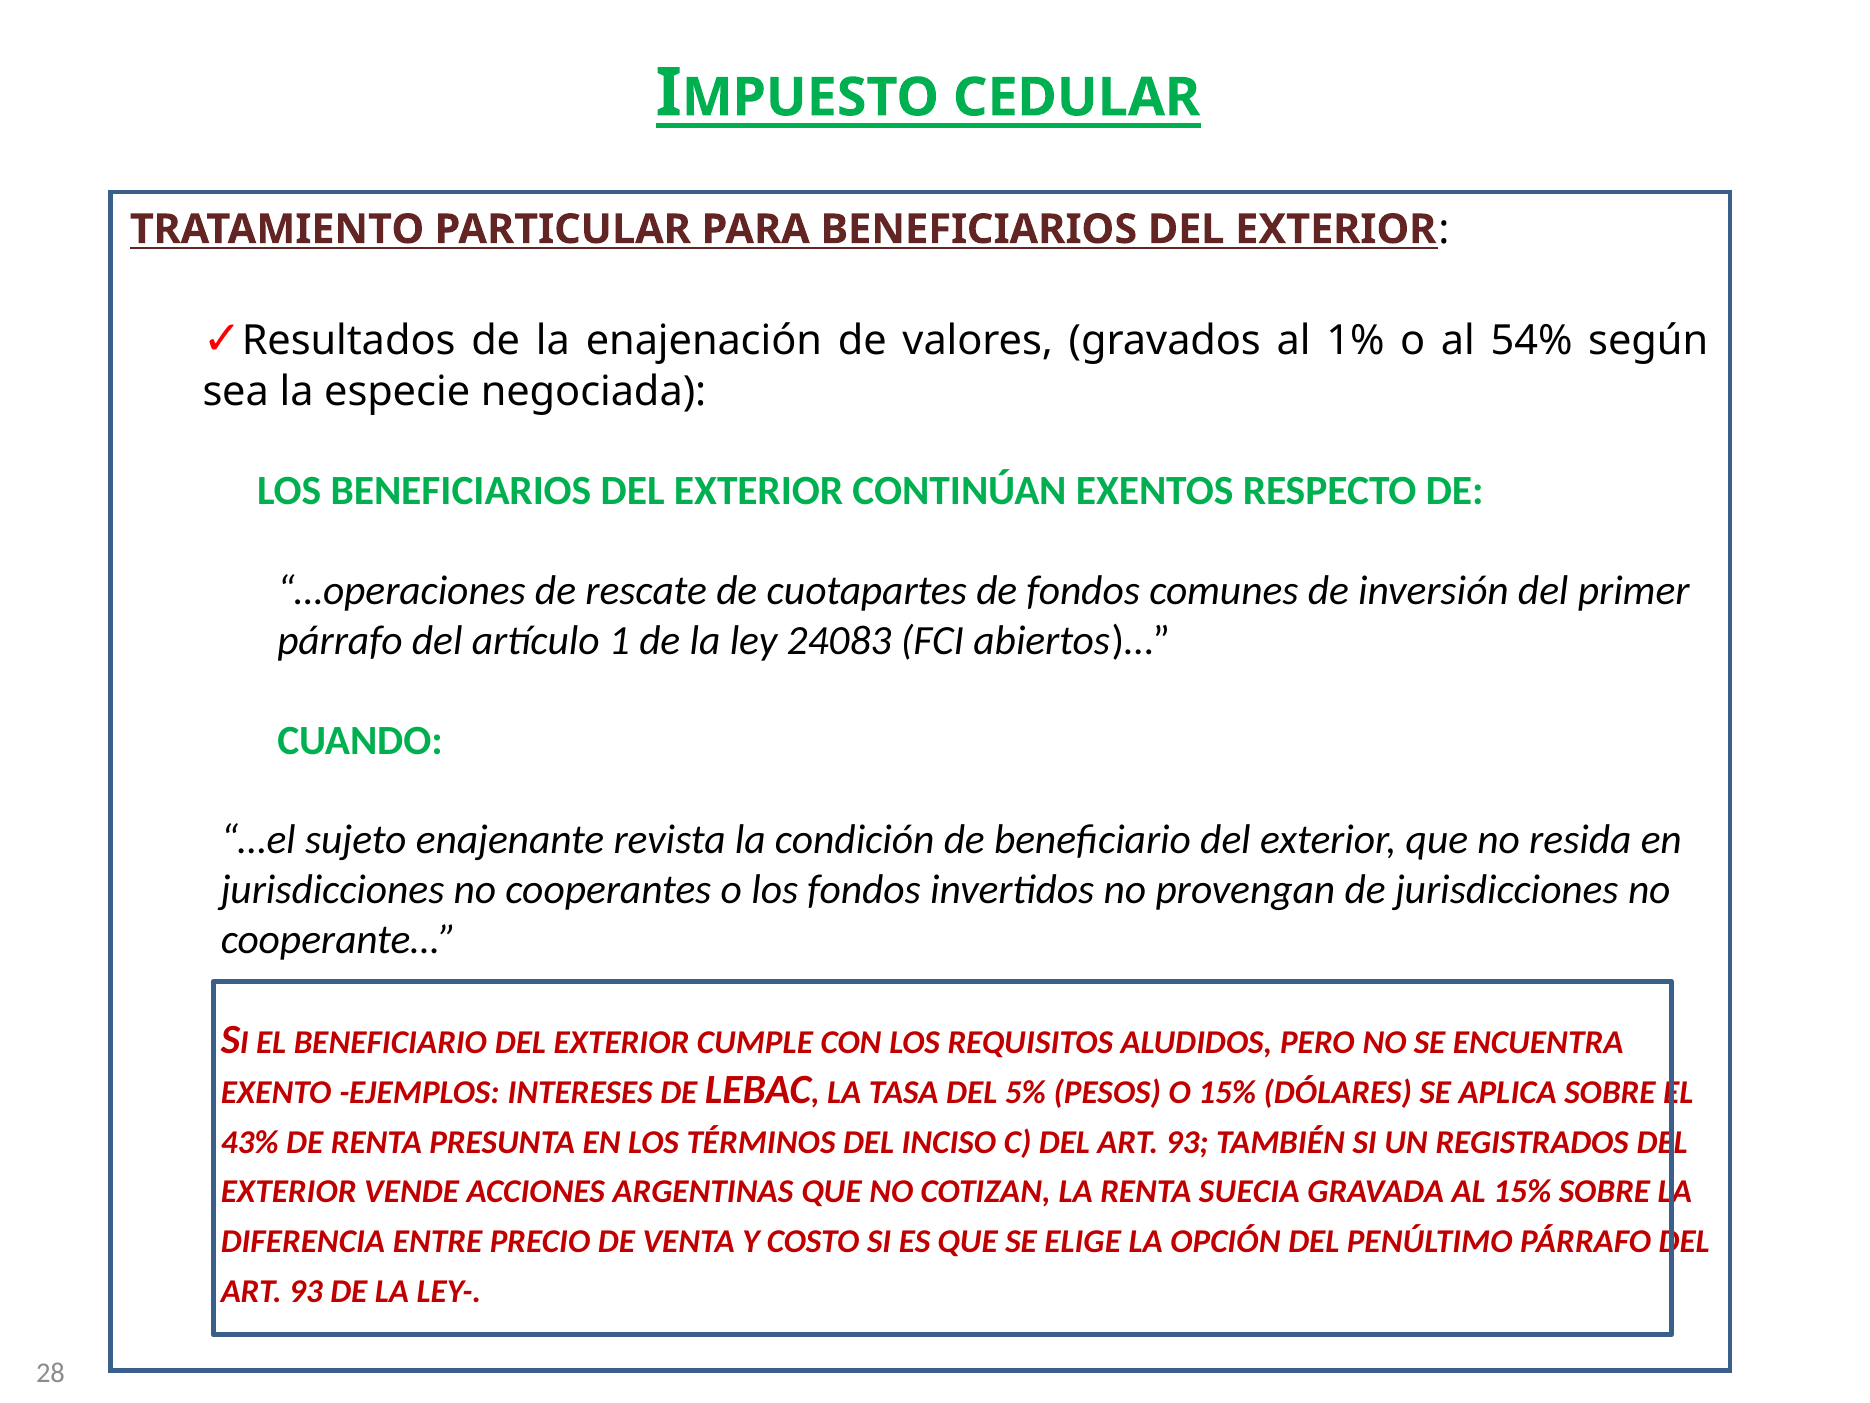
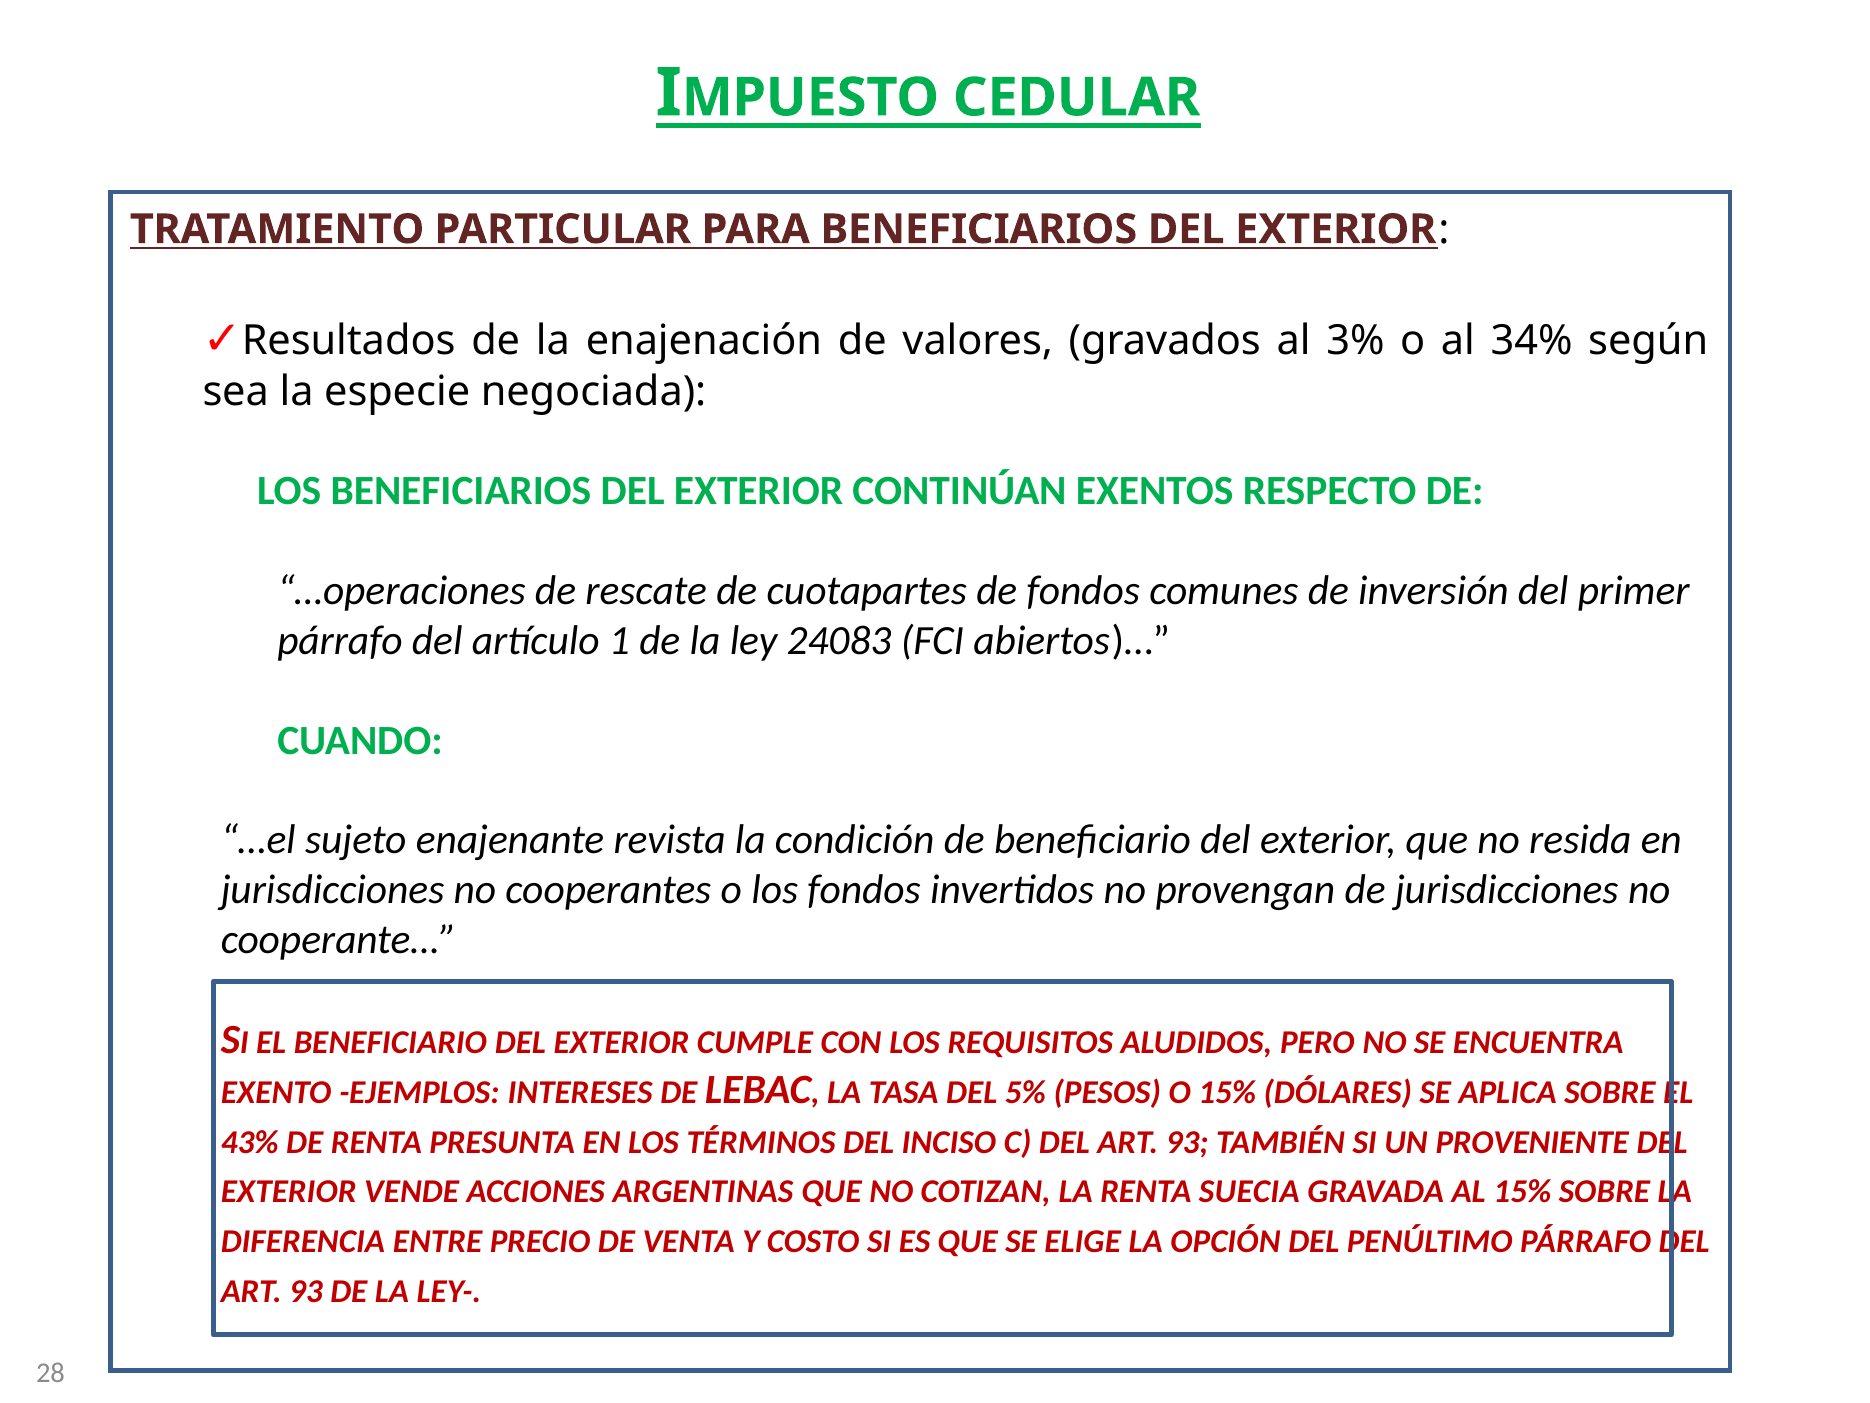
1%: 1% -> 3%
54%: 54% -> 34%
REGISTRADOS: REGISTRADOS -> PROVENIENTE
